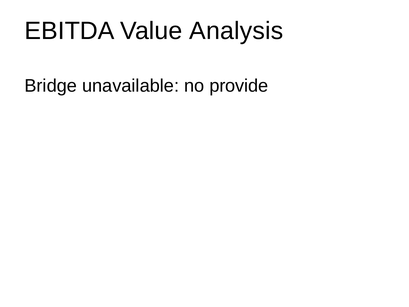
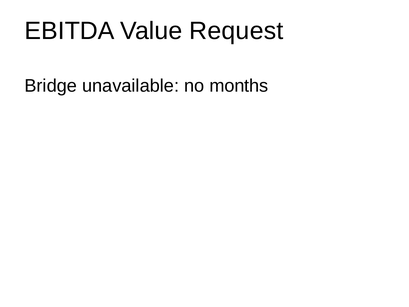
Analysis: Analysis -> Request
provide: provide -> months
